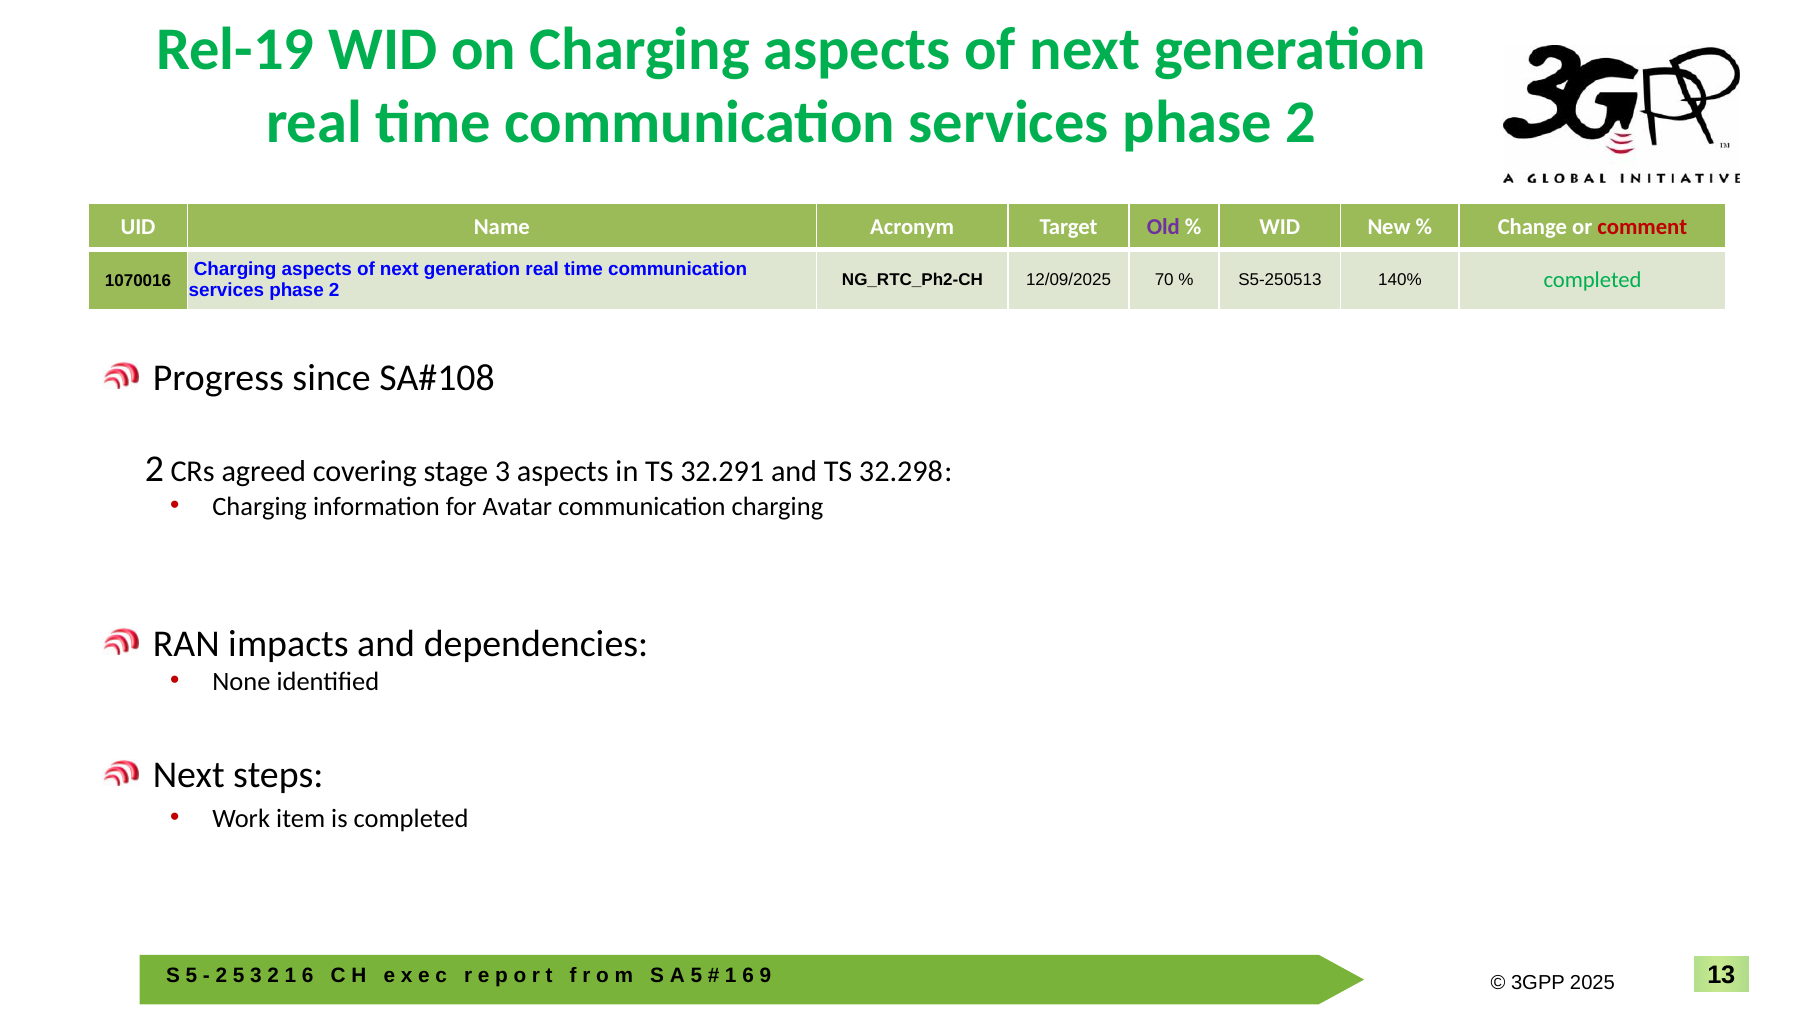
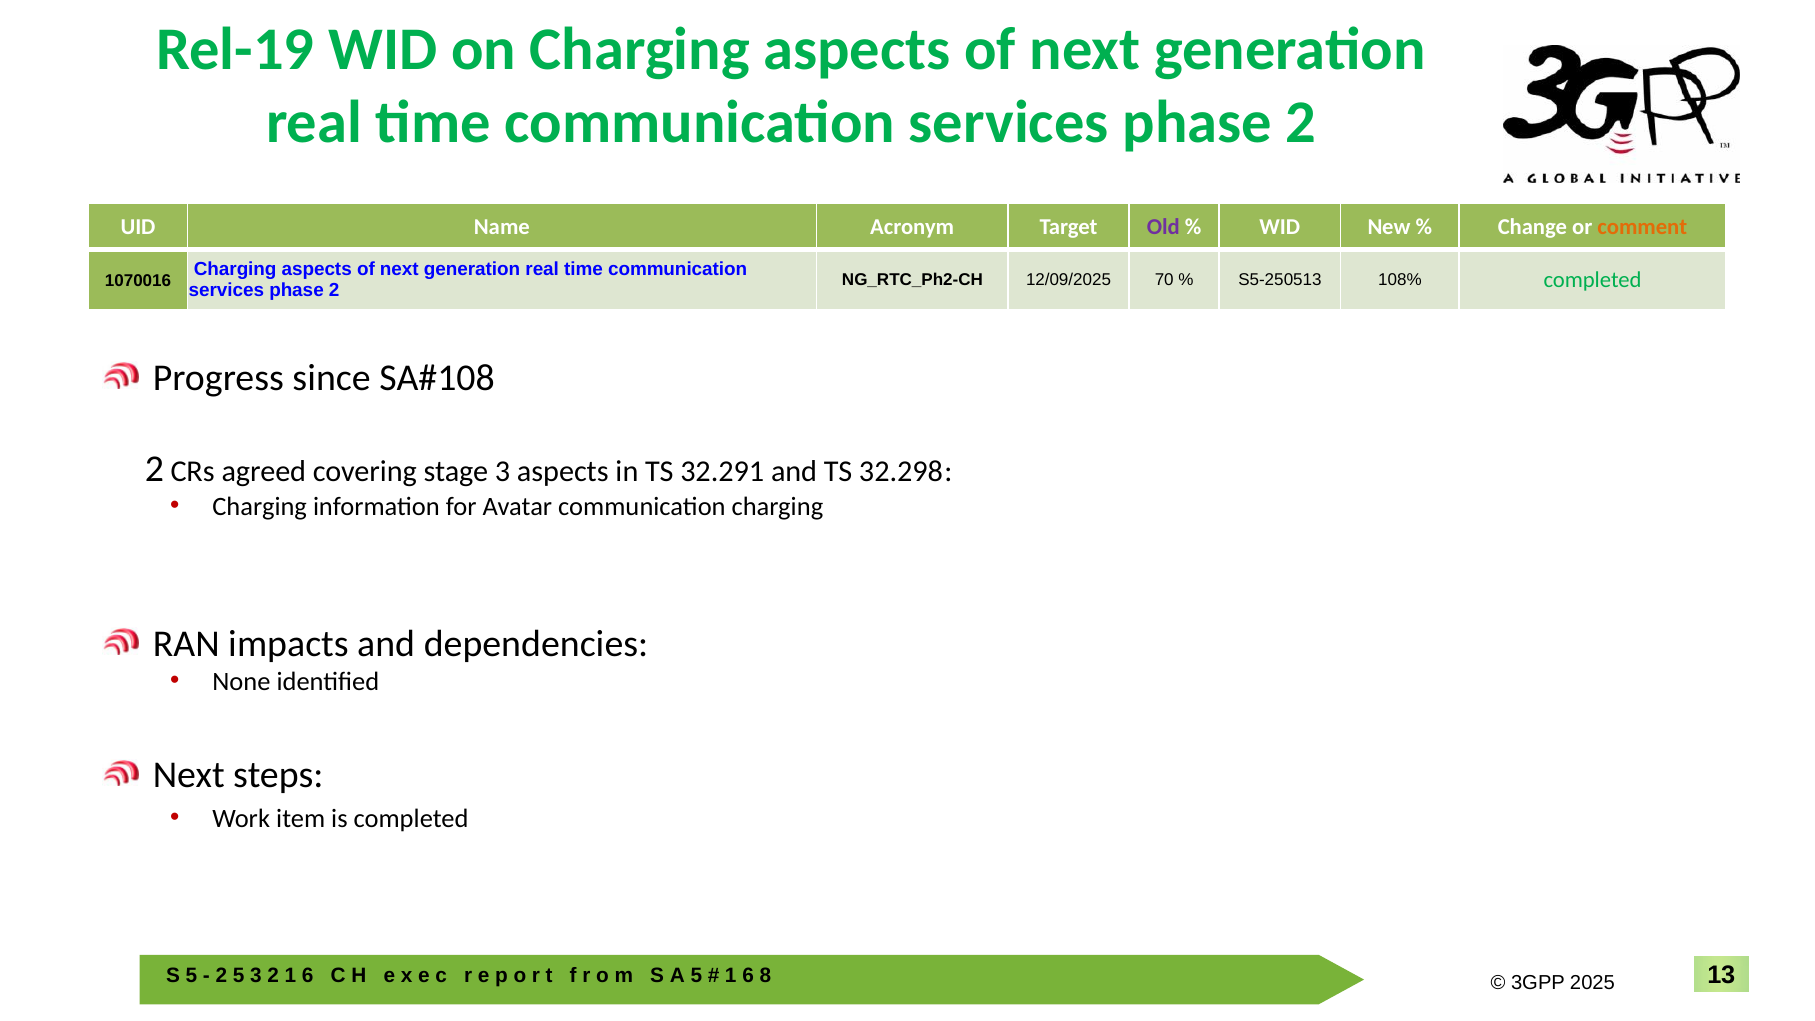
comment colour: red -> orange
140%: 140% -> 108%
9: 9 -> 8
